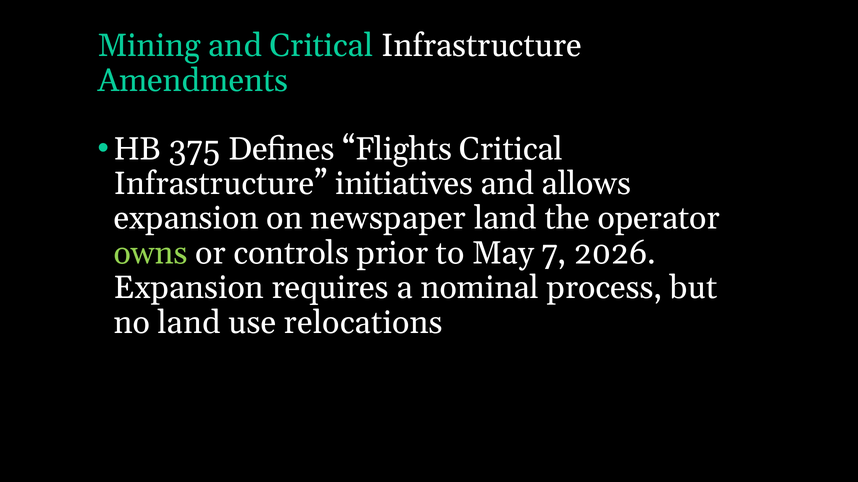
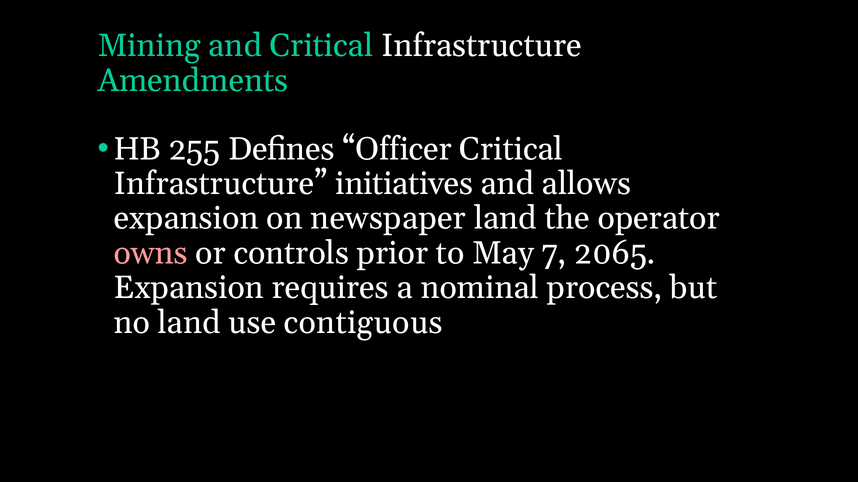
375: 375 -> 255
Flights: Flights -> Officer
owns colour: light green -> pink
2026: 2026 -> 2065
relocations: relocations -> contiguous
